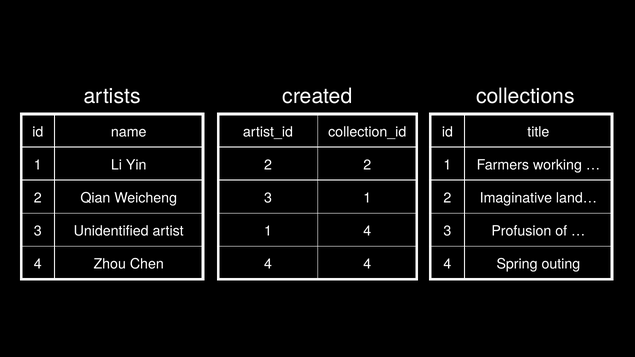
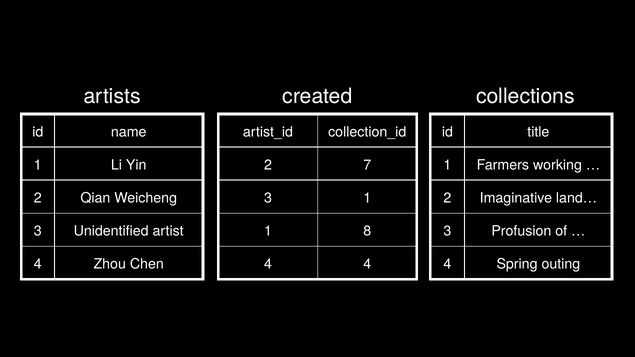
2 2: 2 -> 7
1 4: 4 -> 8
